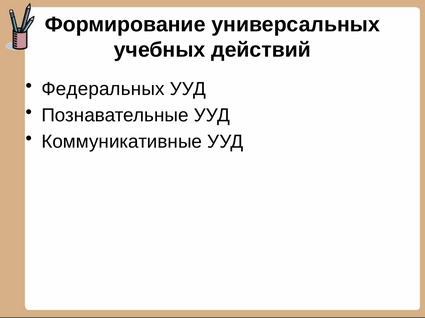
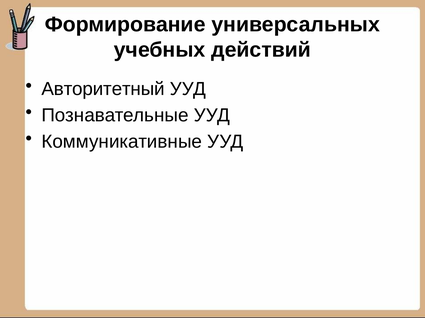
Федеральных: Федеральных -> Авторитетный
